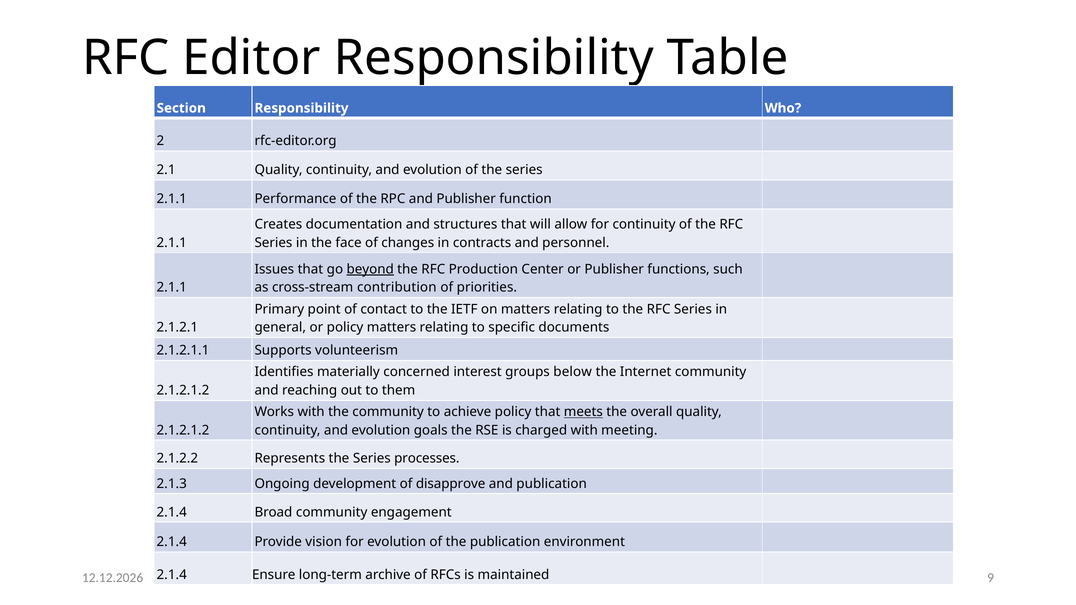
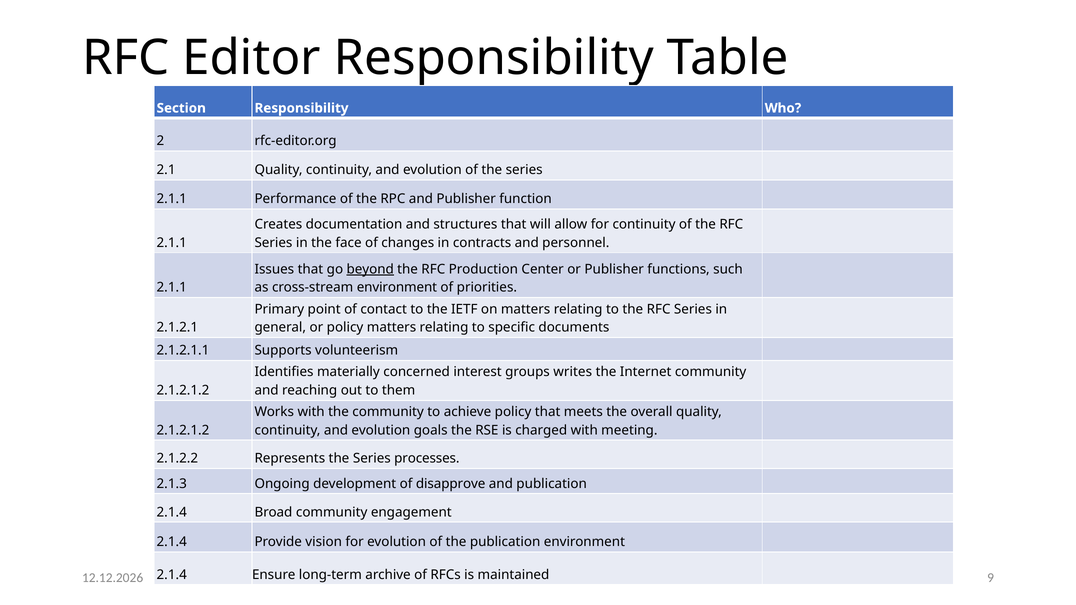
cross-stream contribution: contribution -> environment
below: below -> writes
meets underline: present -> none
